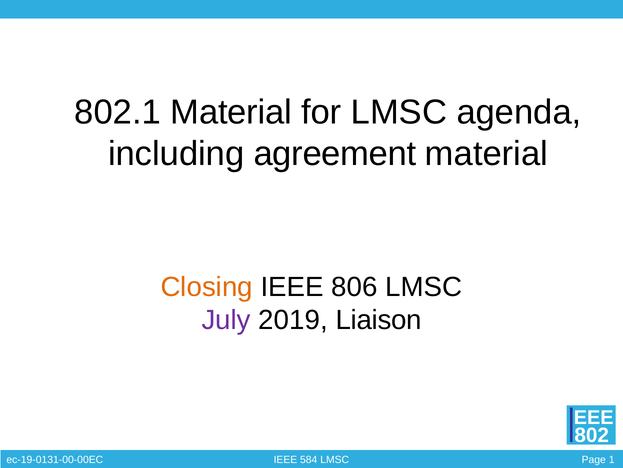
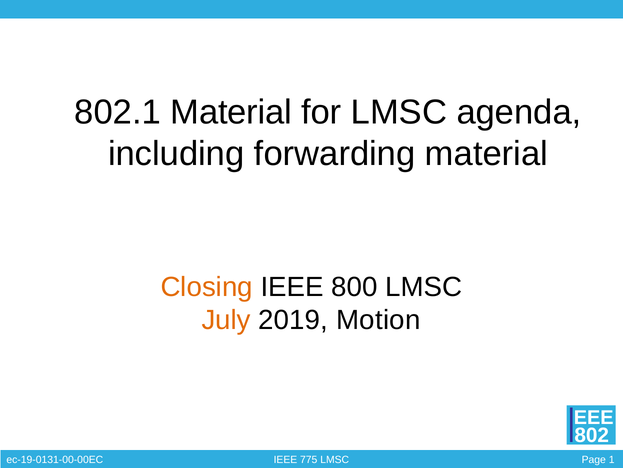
agreement: agreement -> forwarding
806: 806 -> 800
July colour: purple -> orange
Liaison: Liaison -> Motion
584: 584 -> 775
